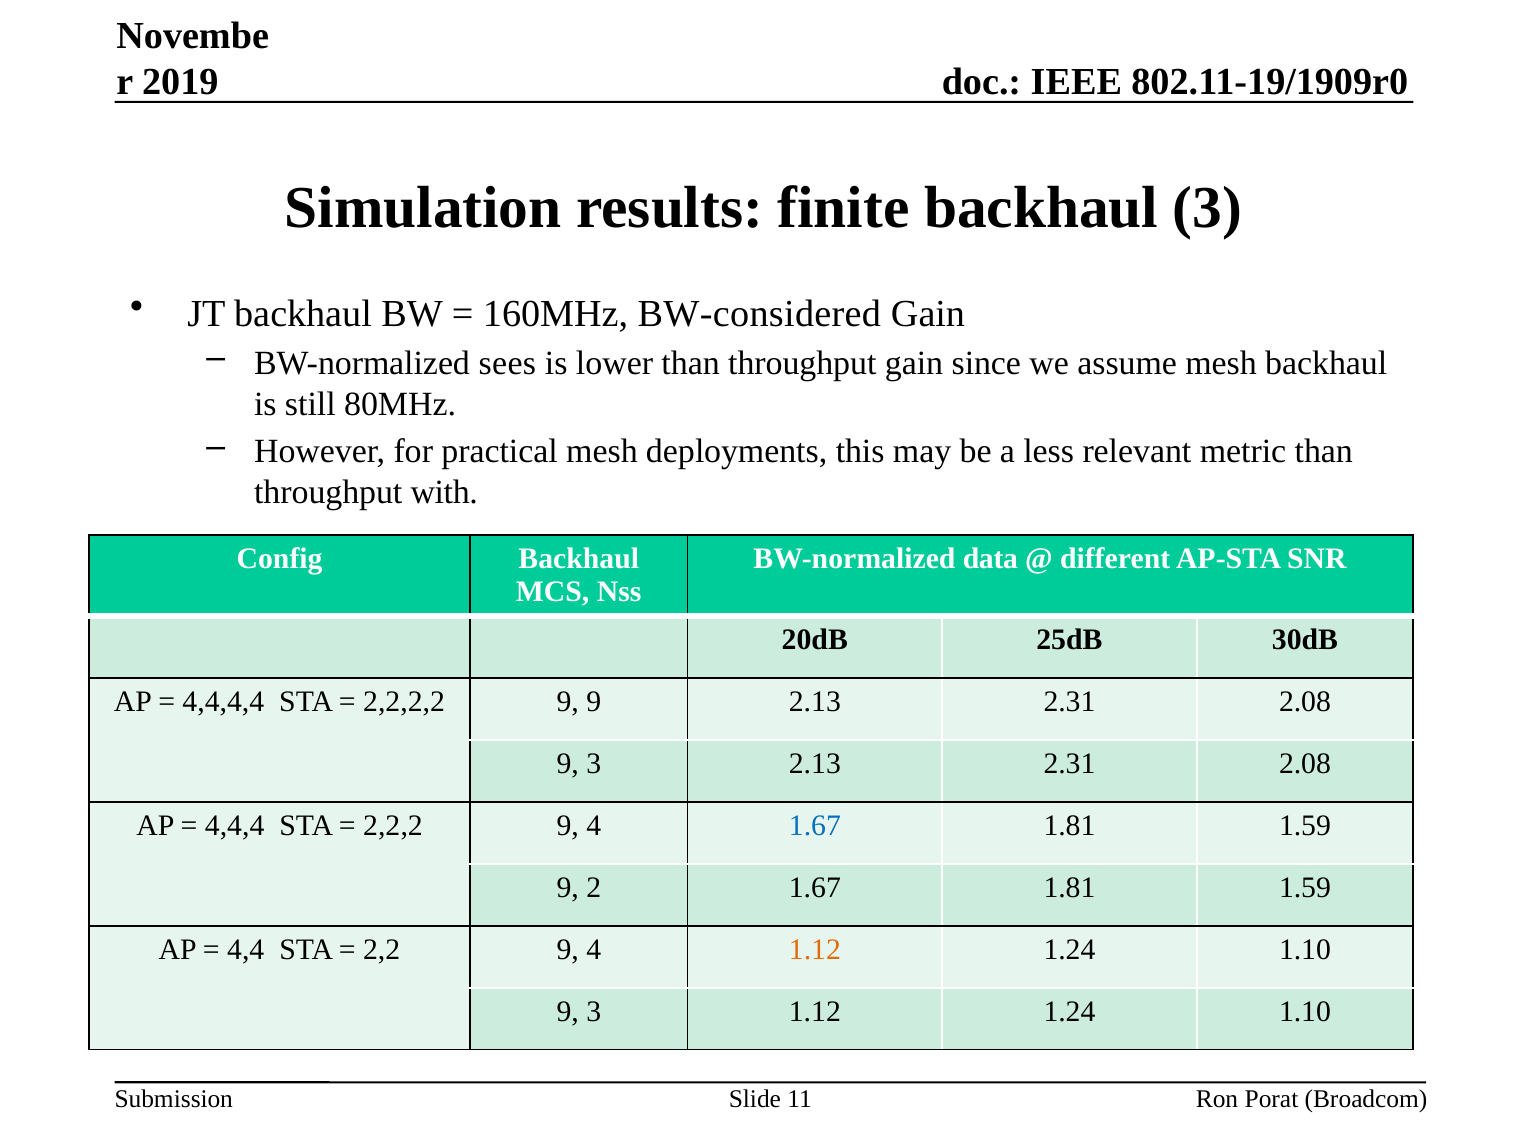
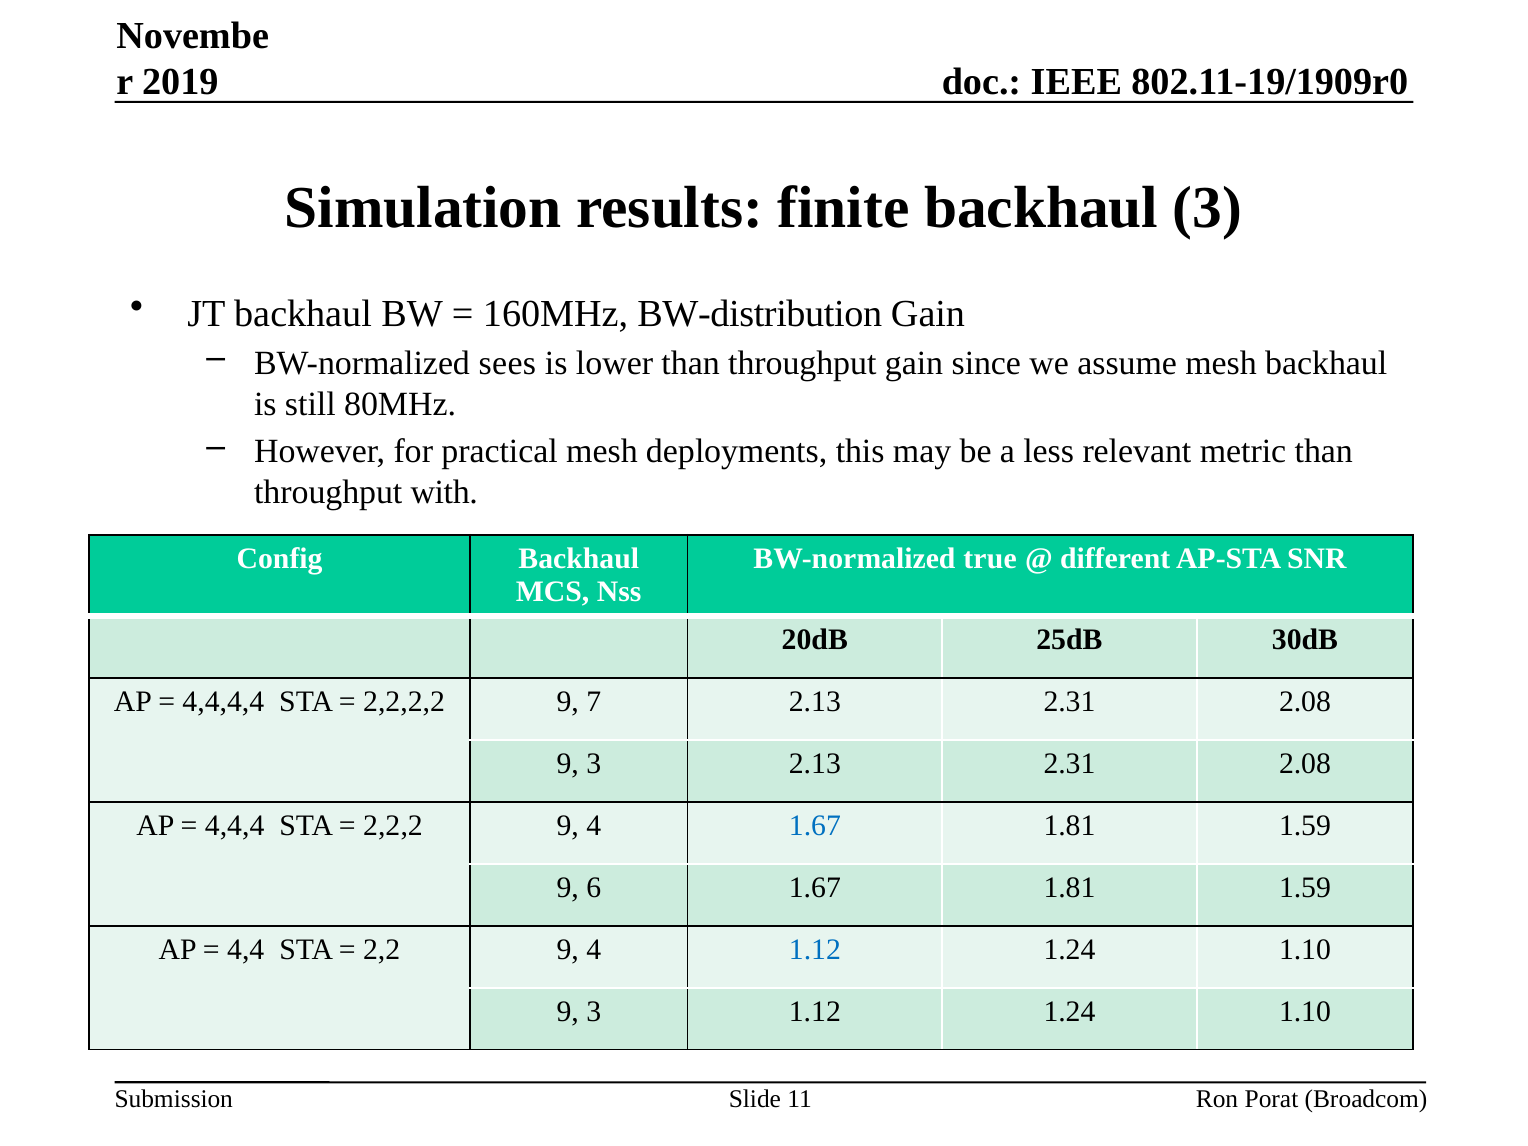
BW-considered: BW-considered -> BW-distribution
data: data -> true
9 9: 9 -> 7
2: 2 -> 6
1.12 at (815, 950) colour: orange -> blue
